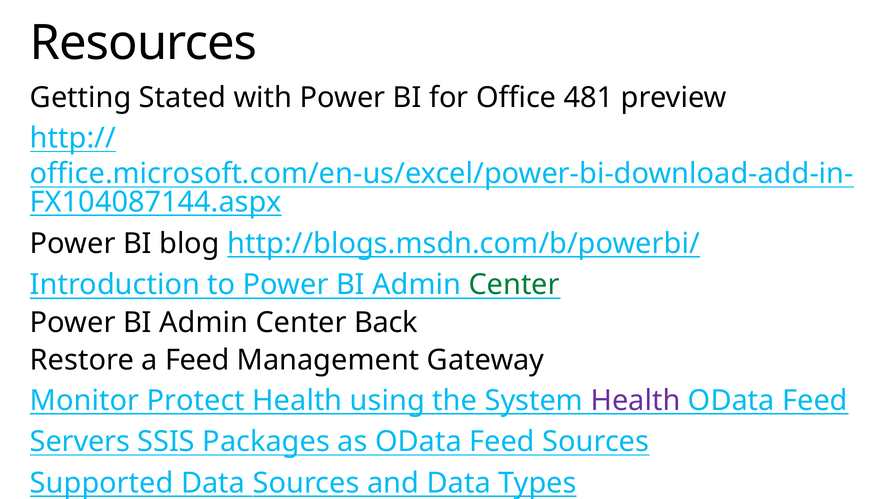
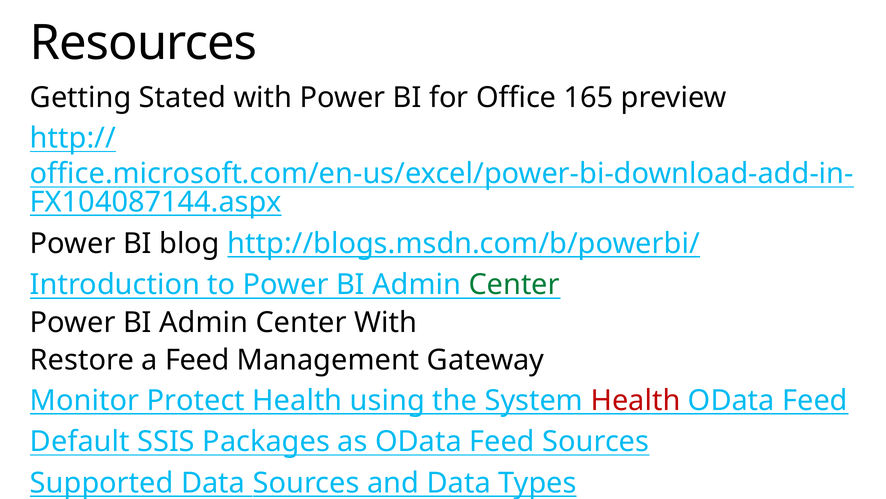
481: 481 -> 165
Center Back: Back -> With
Health at (635, 400) colour: purple -> red
Servers: Servers -> Default
